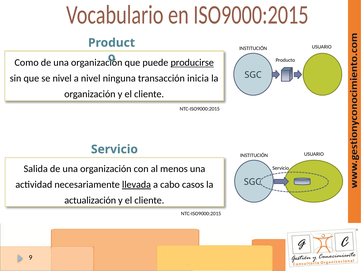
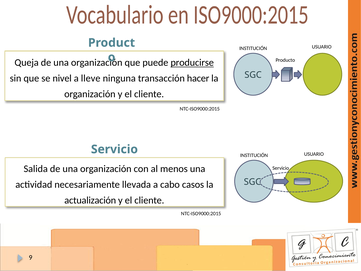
Como: Como -> Queja
a nivel: nivel -> lleve
inicia: inicia -> hacer
llevada underline: present -> none
